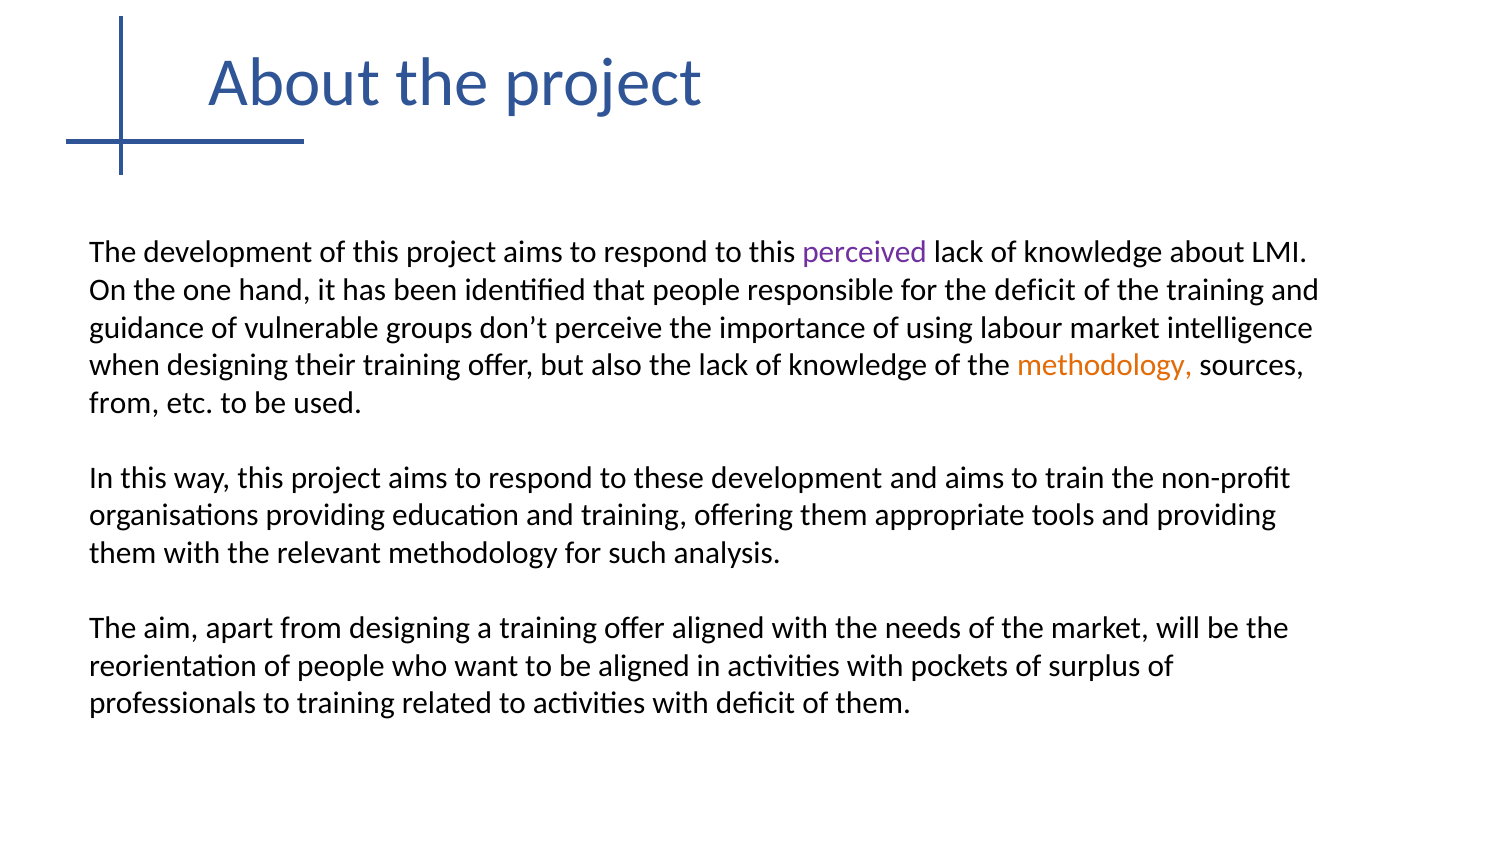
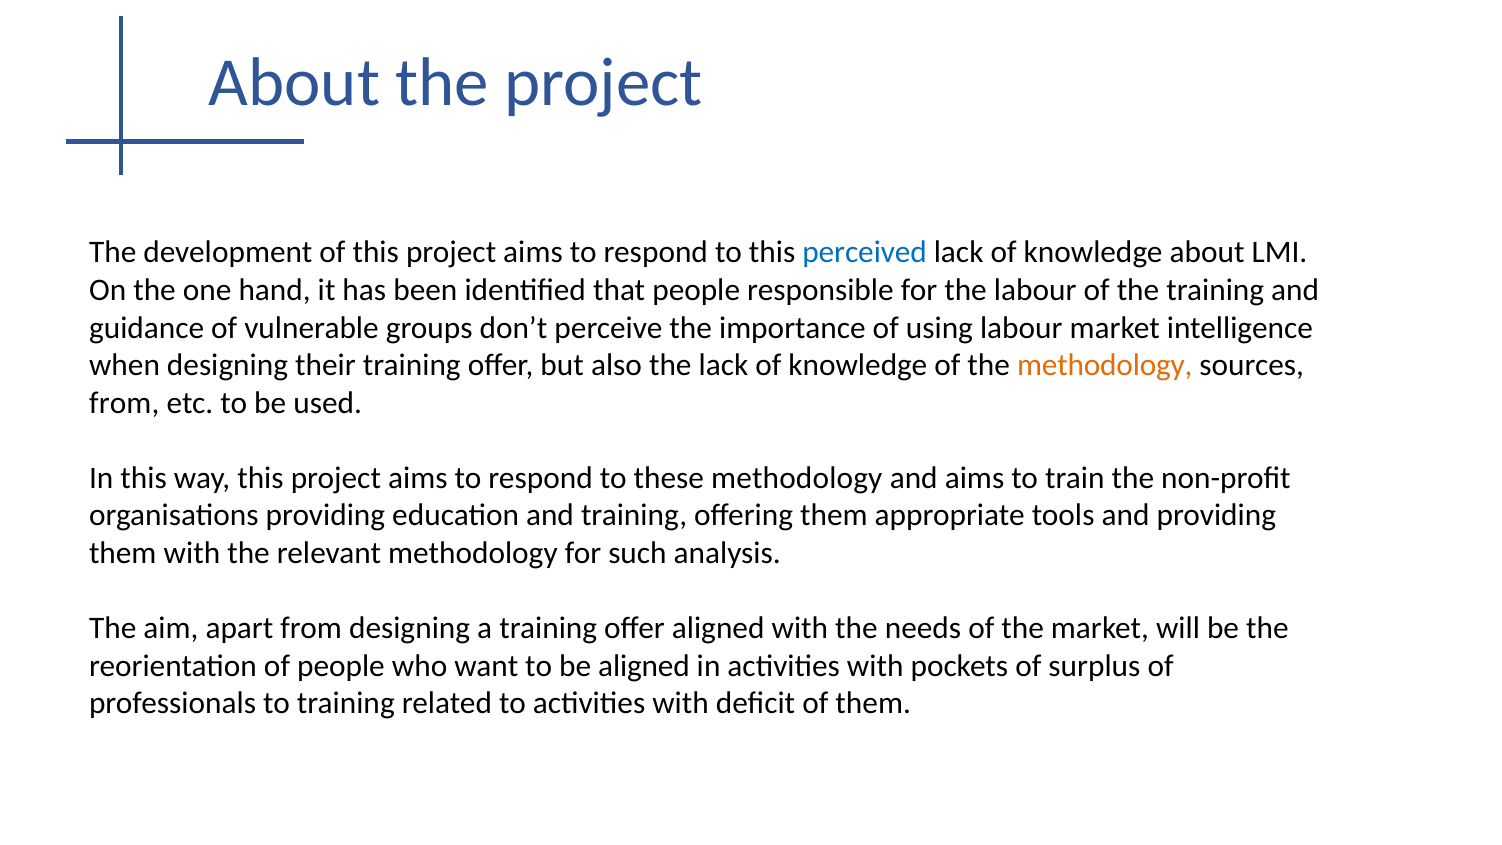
perceived colour: purple -> blue
the deficit: deficit -> labour
these development: development -> methodology
